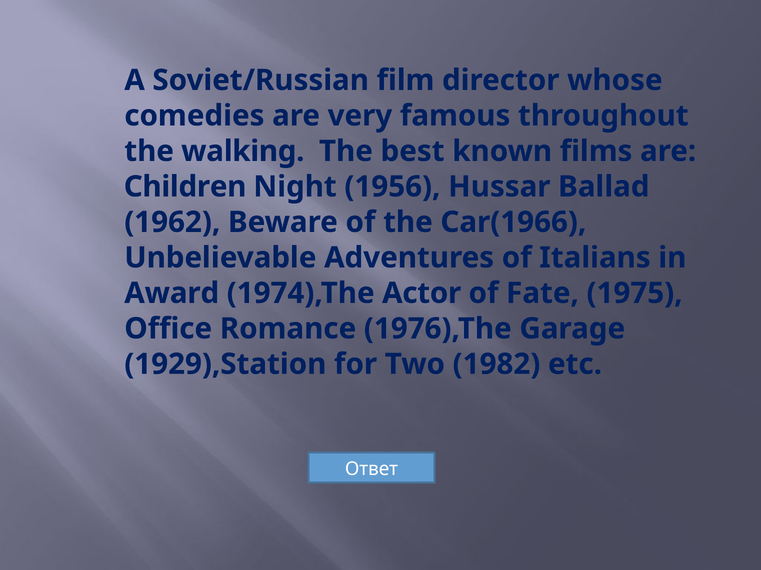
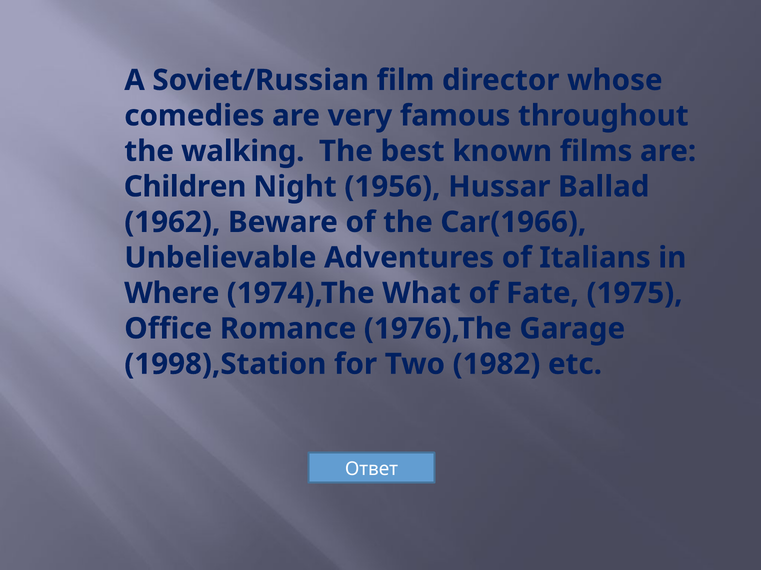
Award: Award -> Where
Actor: Actor -> What
1929),Station: 1929),Station -> 1998),Station
